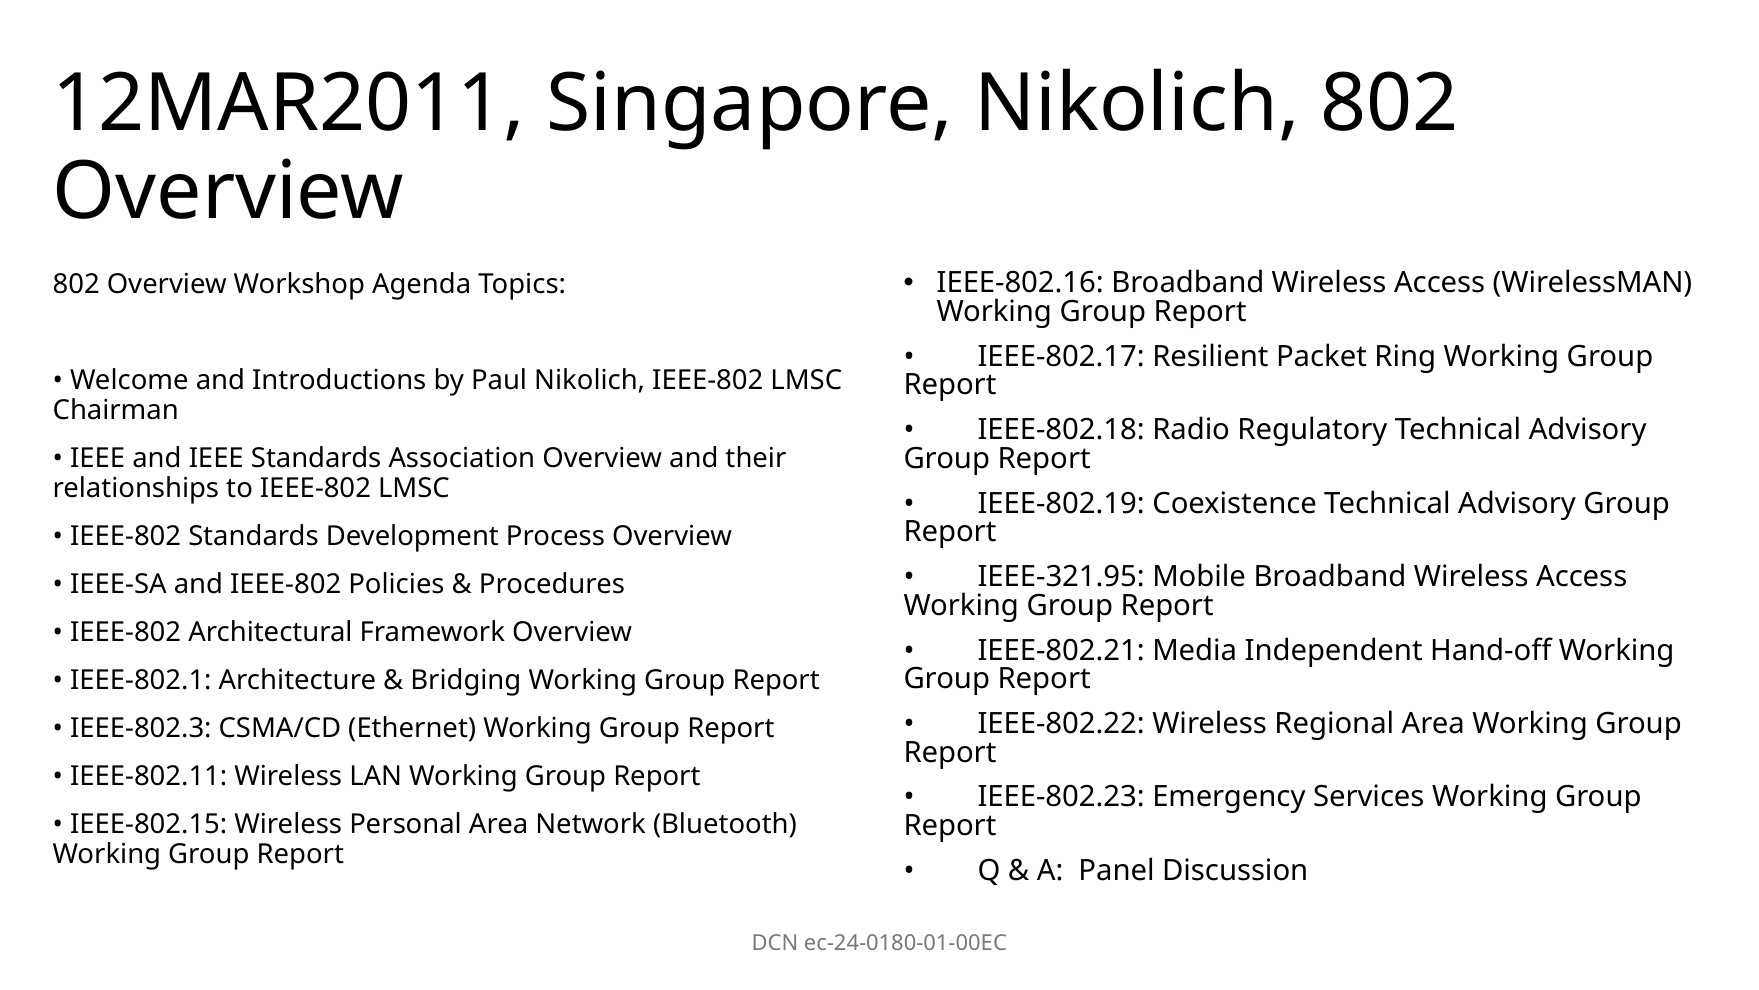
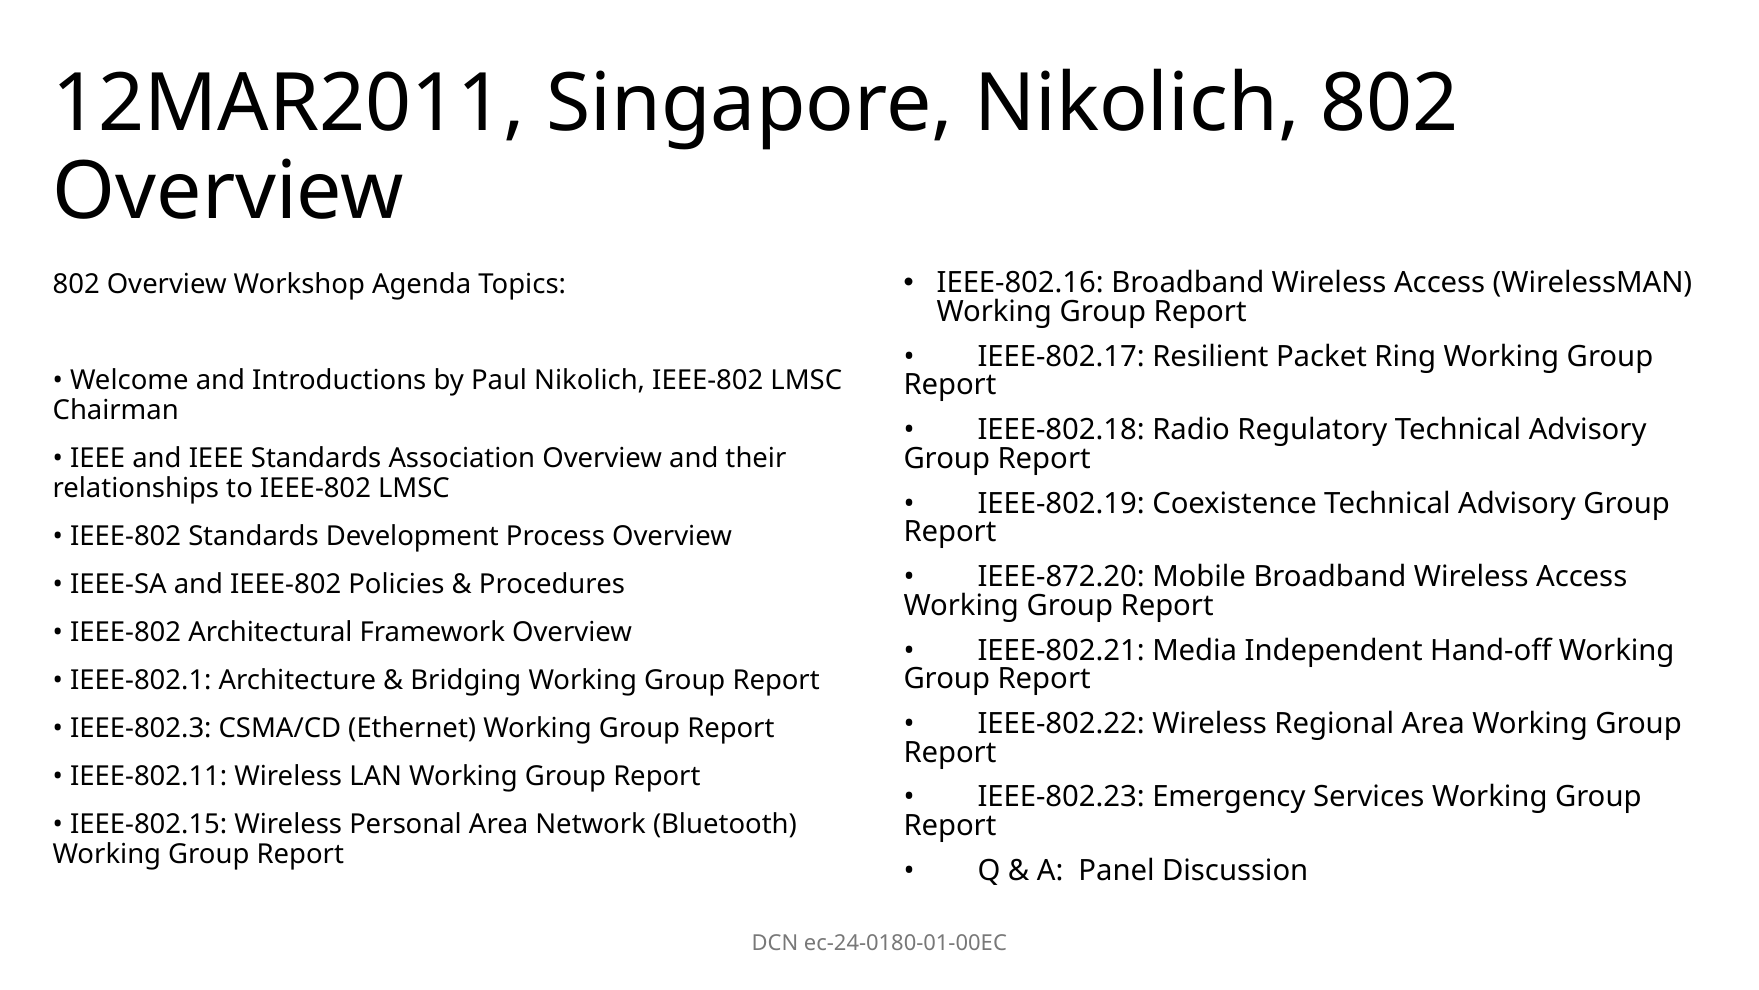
IEEE-321.95: IEEE-321.95 -> IEEE-872.20
